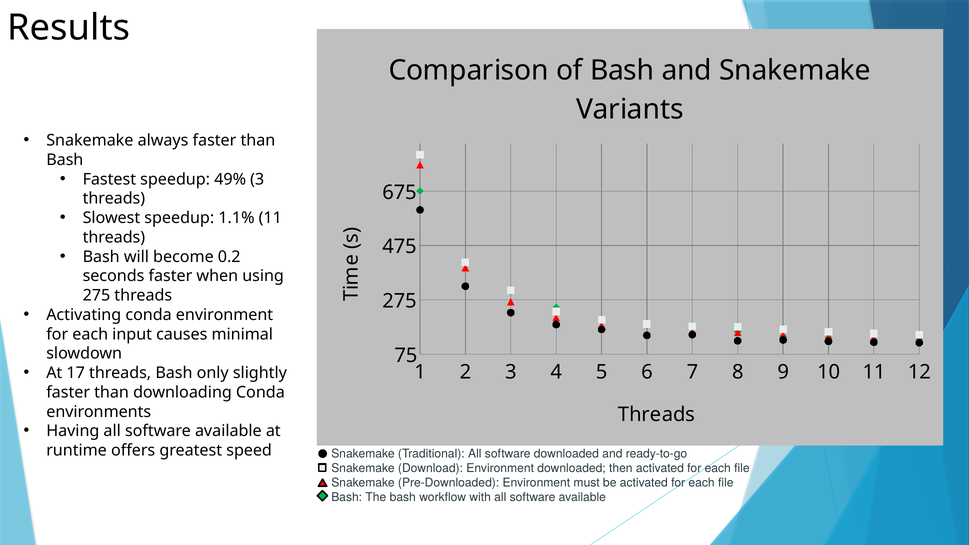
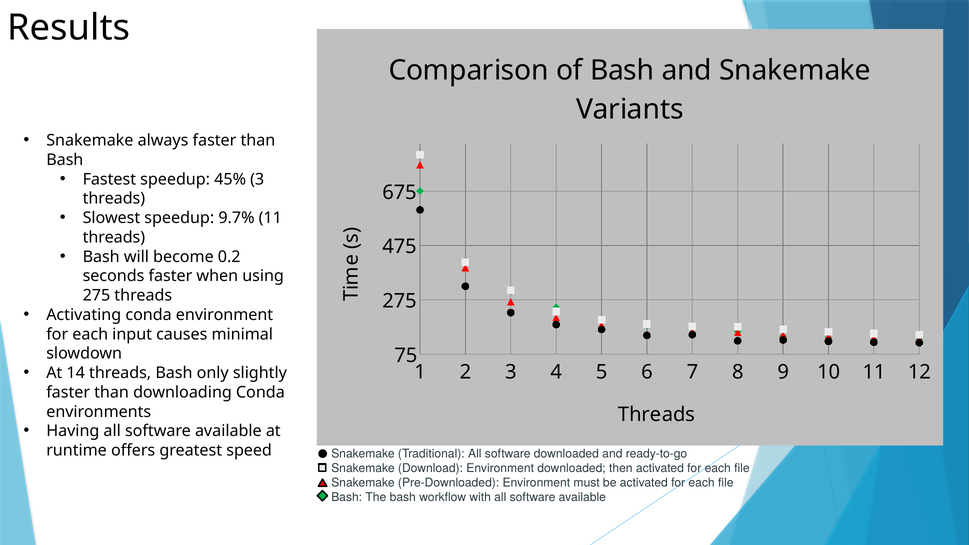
49%: 49% -> 45%
1.1%: 1.1% -> 9.7%
17: 17 -> 14
